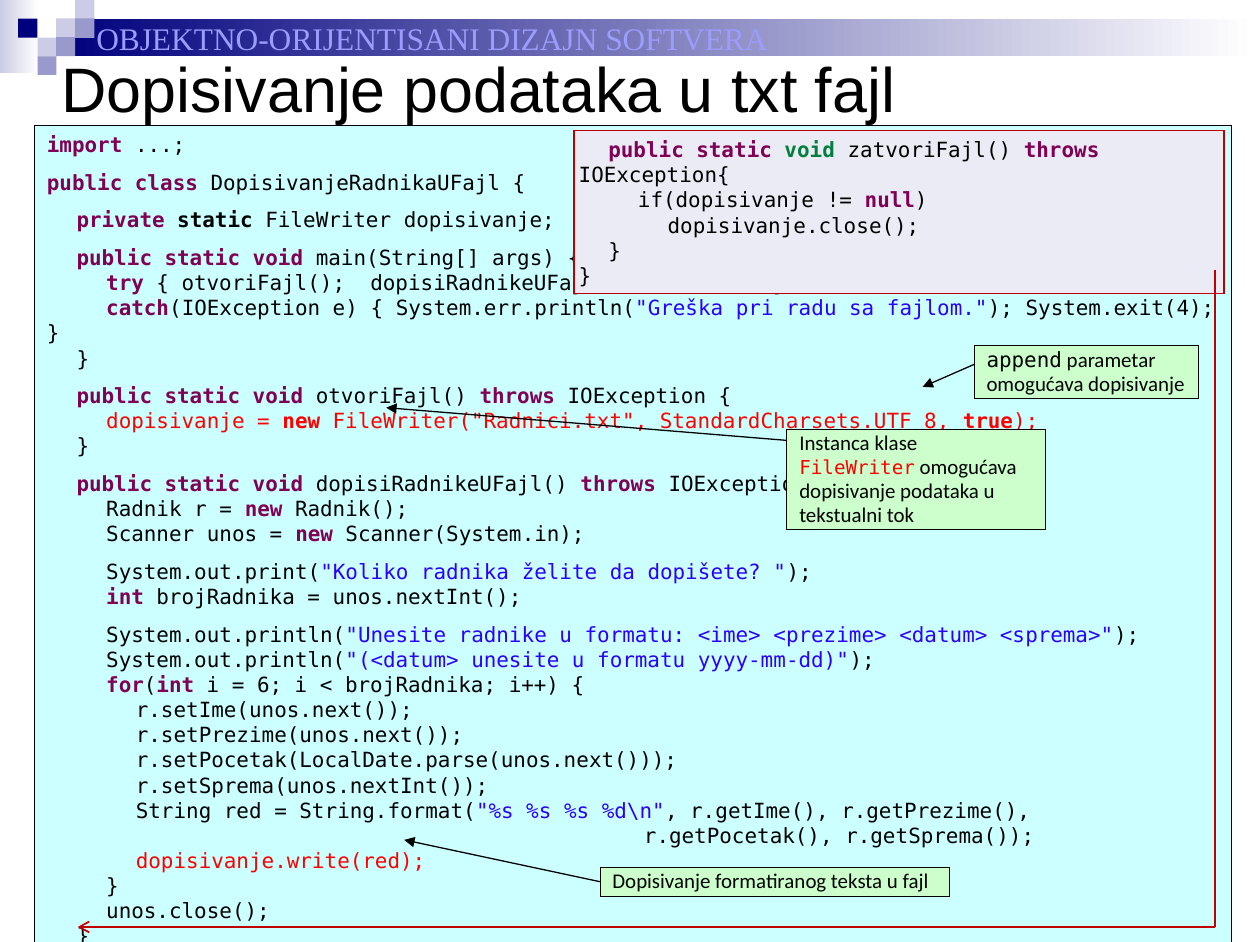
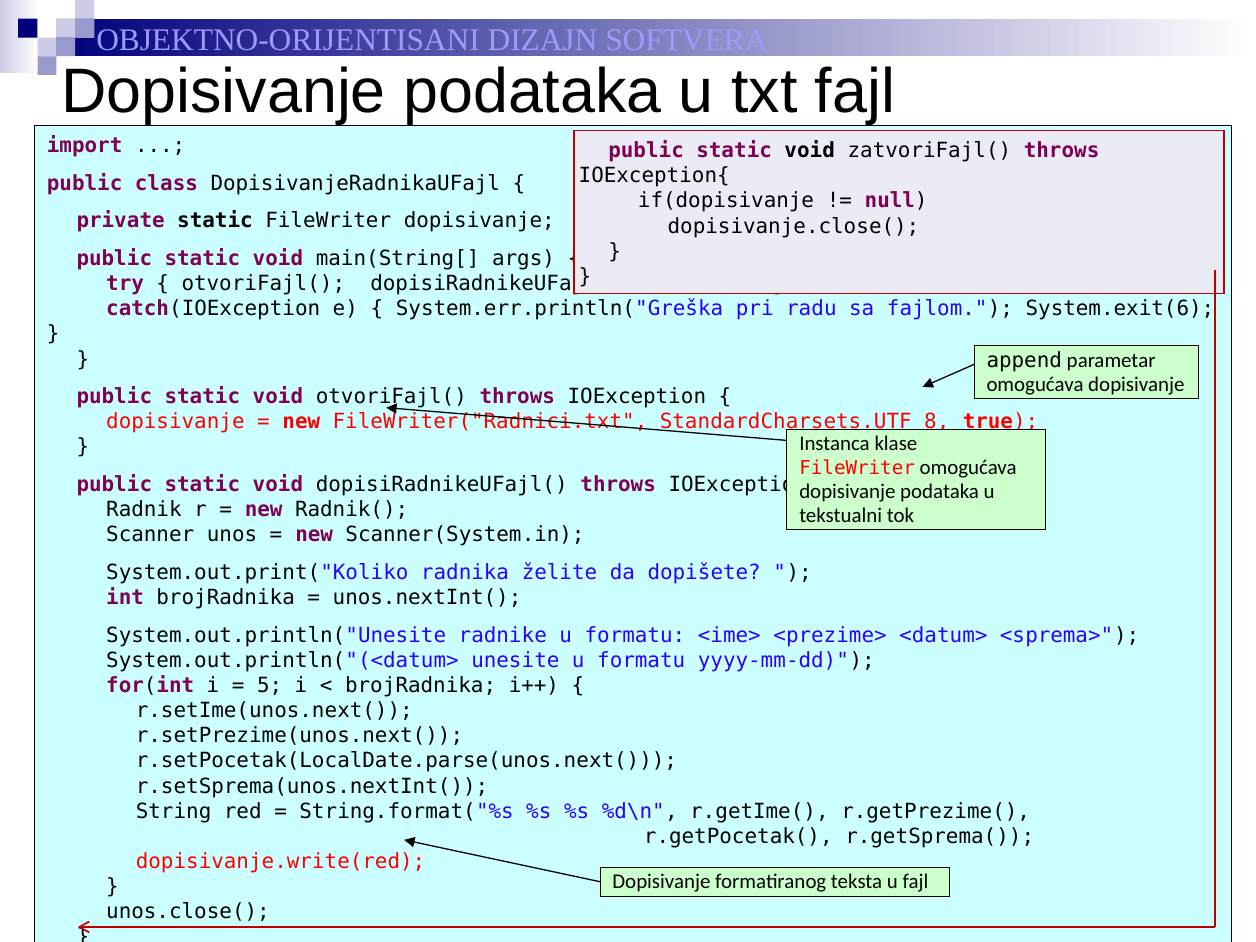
void at (810, 151) colour: green -> black
System.exit(4: System.exit(4 -> System.exit(6
6: 6 -> 5
